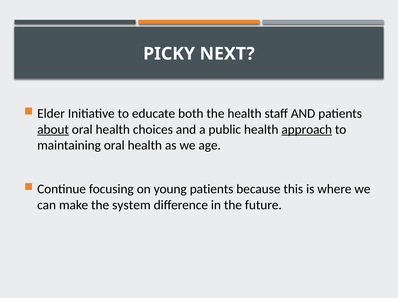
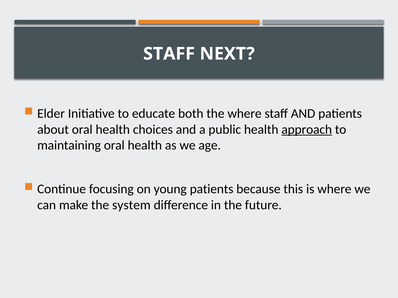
PICKY at (169, 54): PICKY -> STAFF
the health: health -> where
about underline: present -> none
